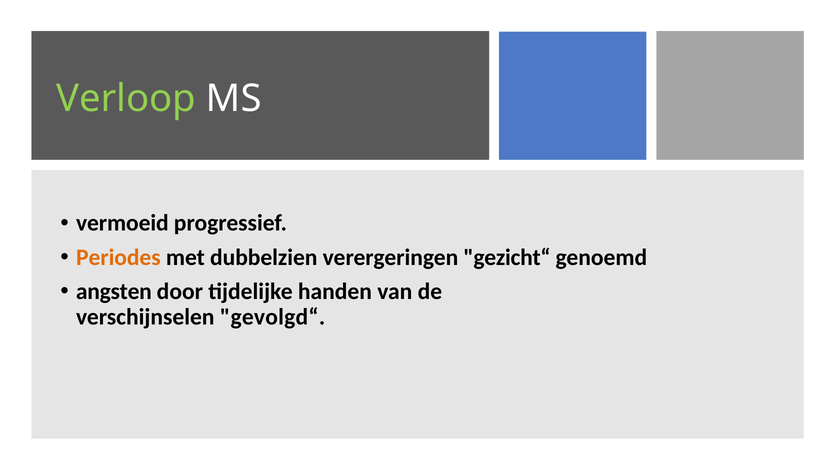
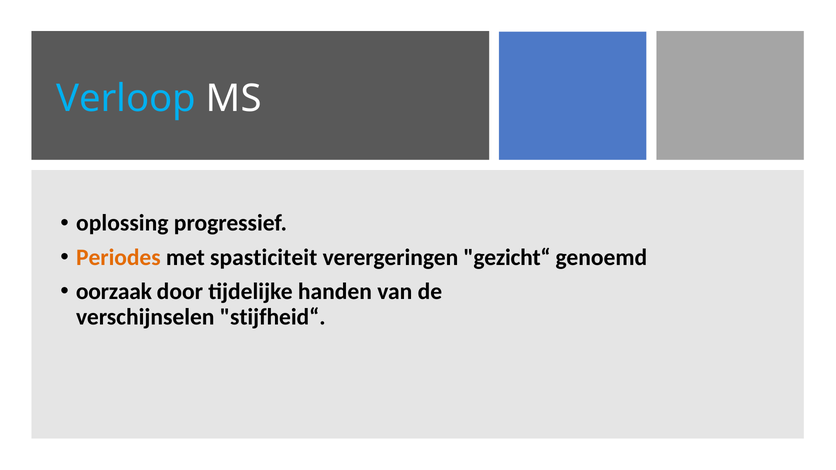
Verloop colour: light green -> light blue
vermoeid: vermoeid -> oplossing
dubbelzien: dubbelzien -> spasticiteit
angsten: angsten -> oorzaak
gevolgd“: gevolgd“ -> stijfheid“
